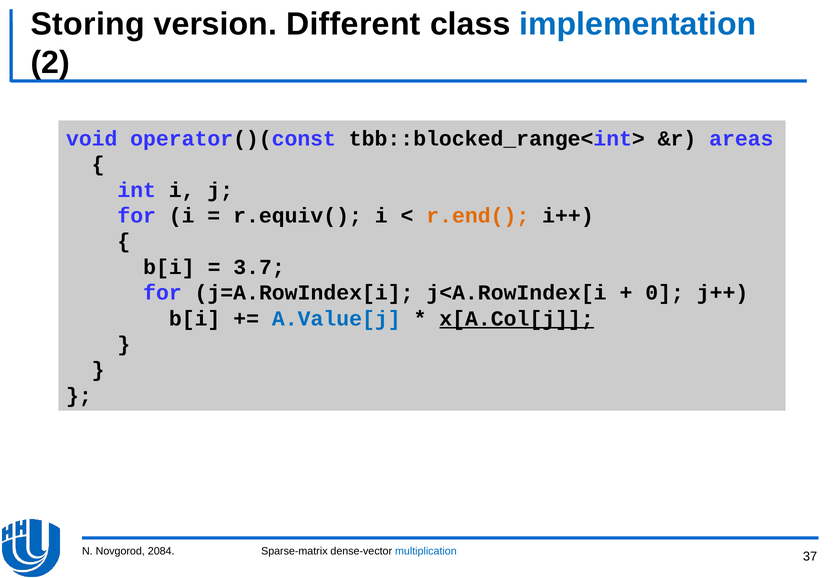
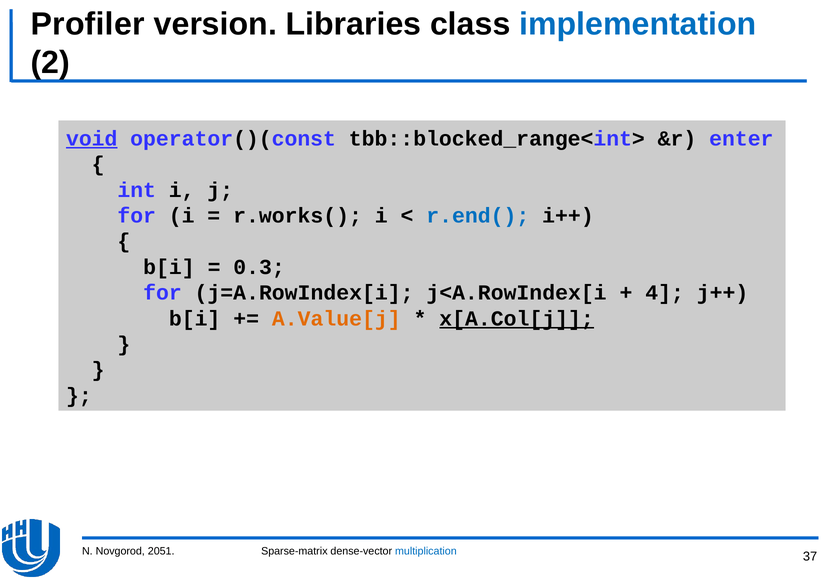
Storing: Storing -> Profiler
Different: Different -> Libraries
void underline: none -> present
areas: areas -> enter
r.equiv(: r.equiv( -> r.works(
r.end( colour: orange -> blue
3.7: 3.7 -> 0.3
0: 0 -> 4
A.Value[j colour: blue -> orange
2084: 2084 -> 2051
